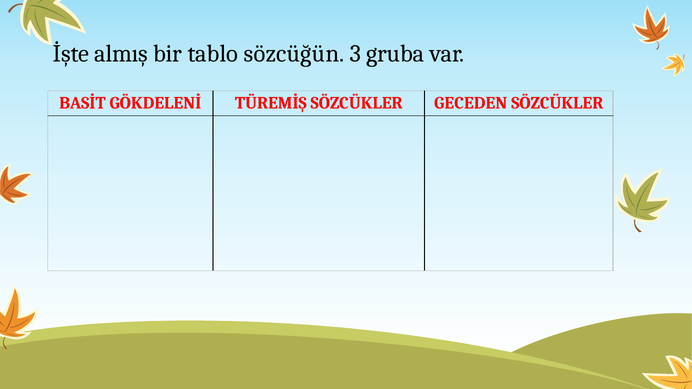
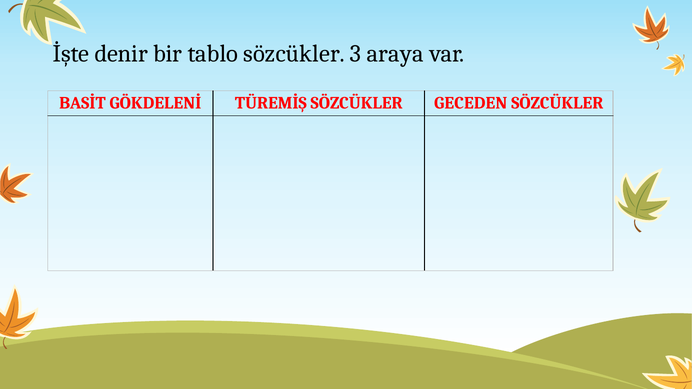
almış: almış -> denir
tablo sözcüğün: sözcüğün -> sözcükler
gruba: gruba -> araya
